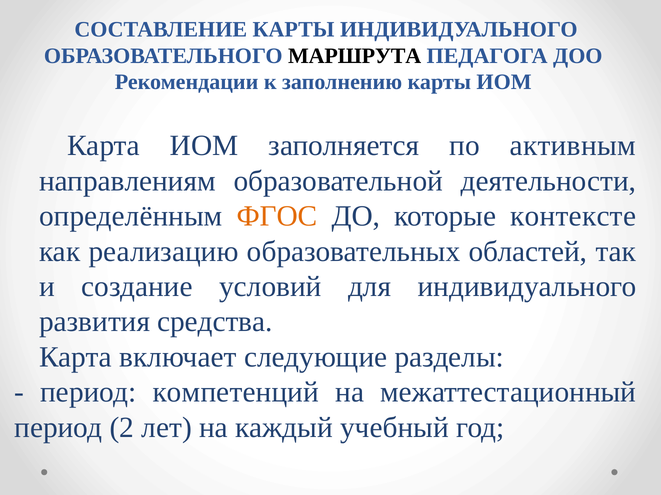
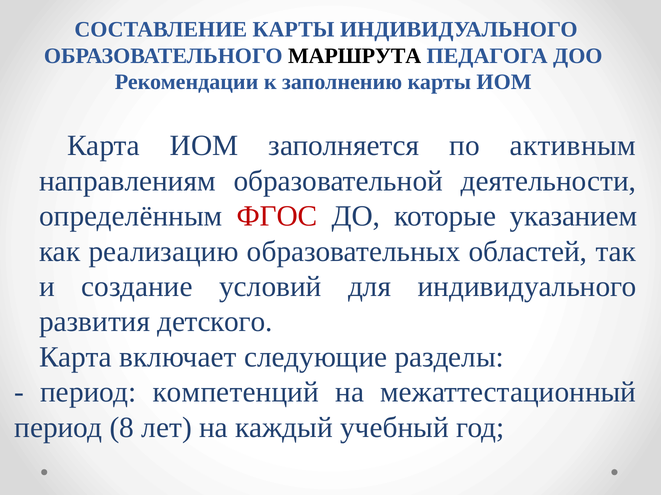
ФГОС colour: orange -> red
контексте: контексте -> указанием
средства: средства -> детского
2: 2 -> 8
